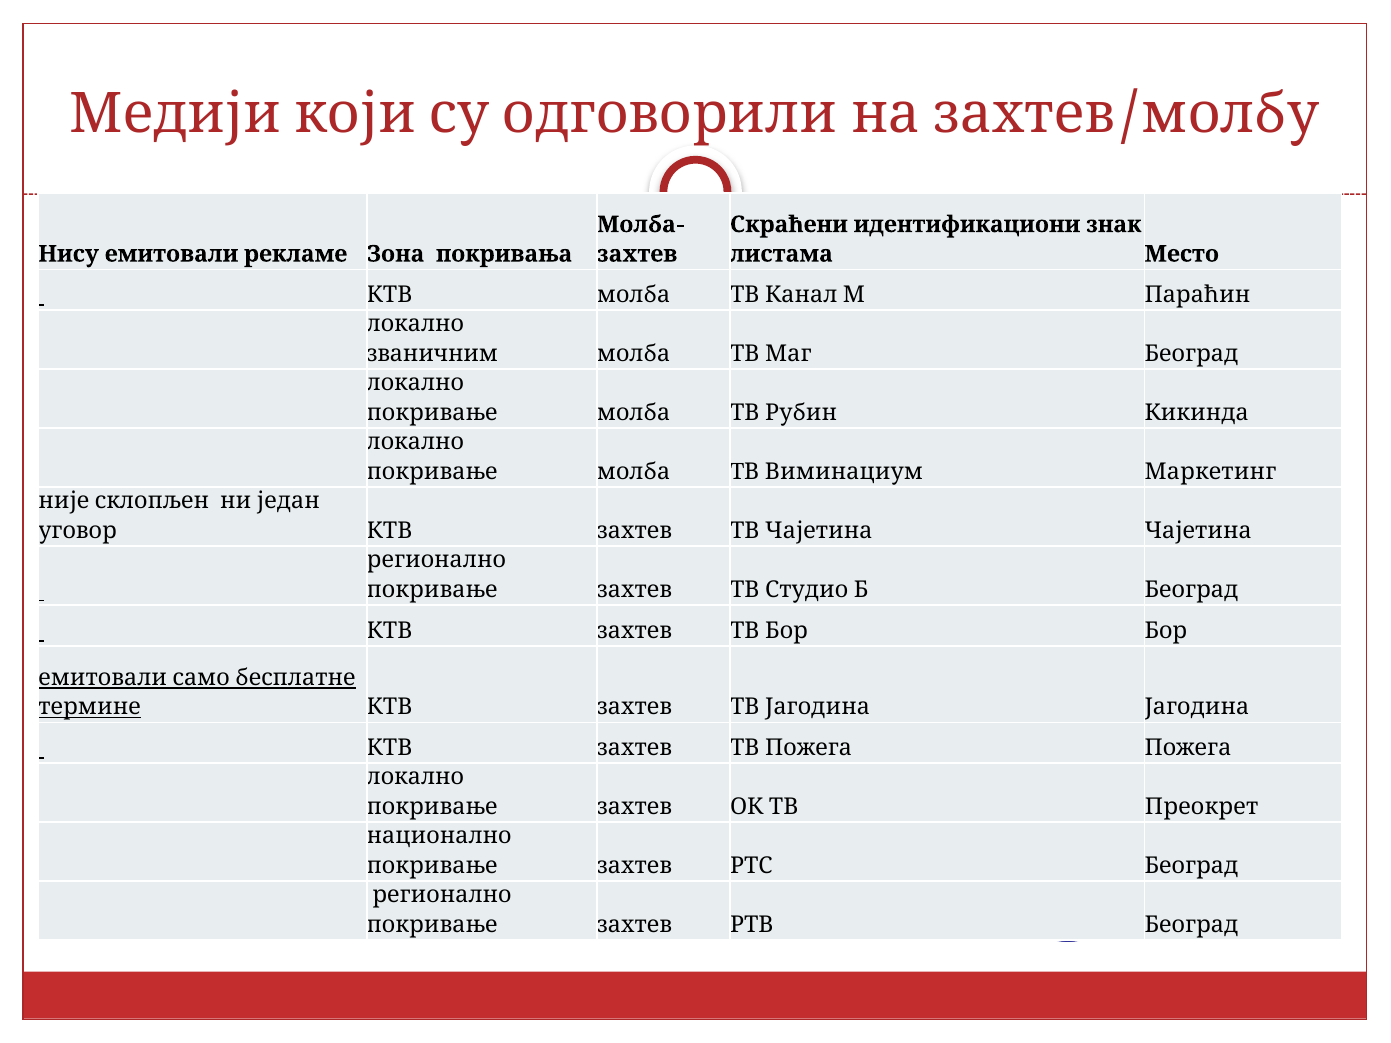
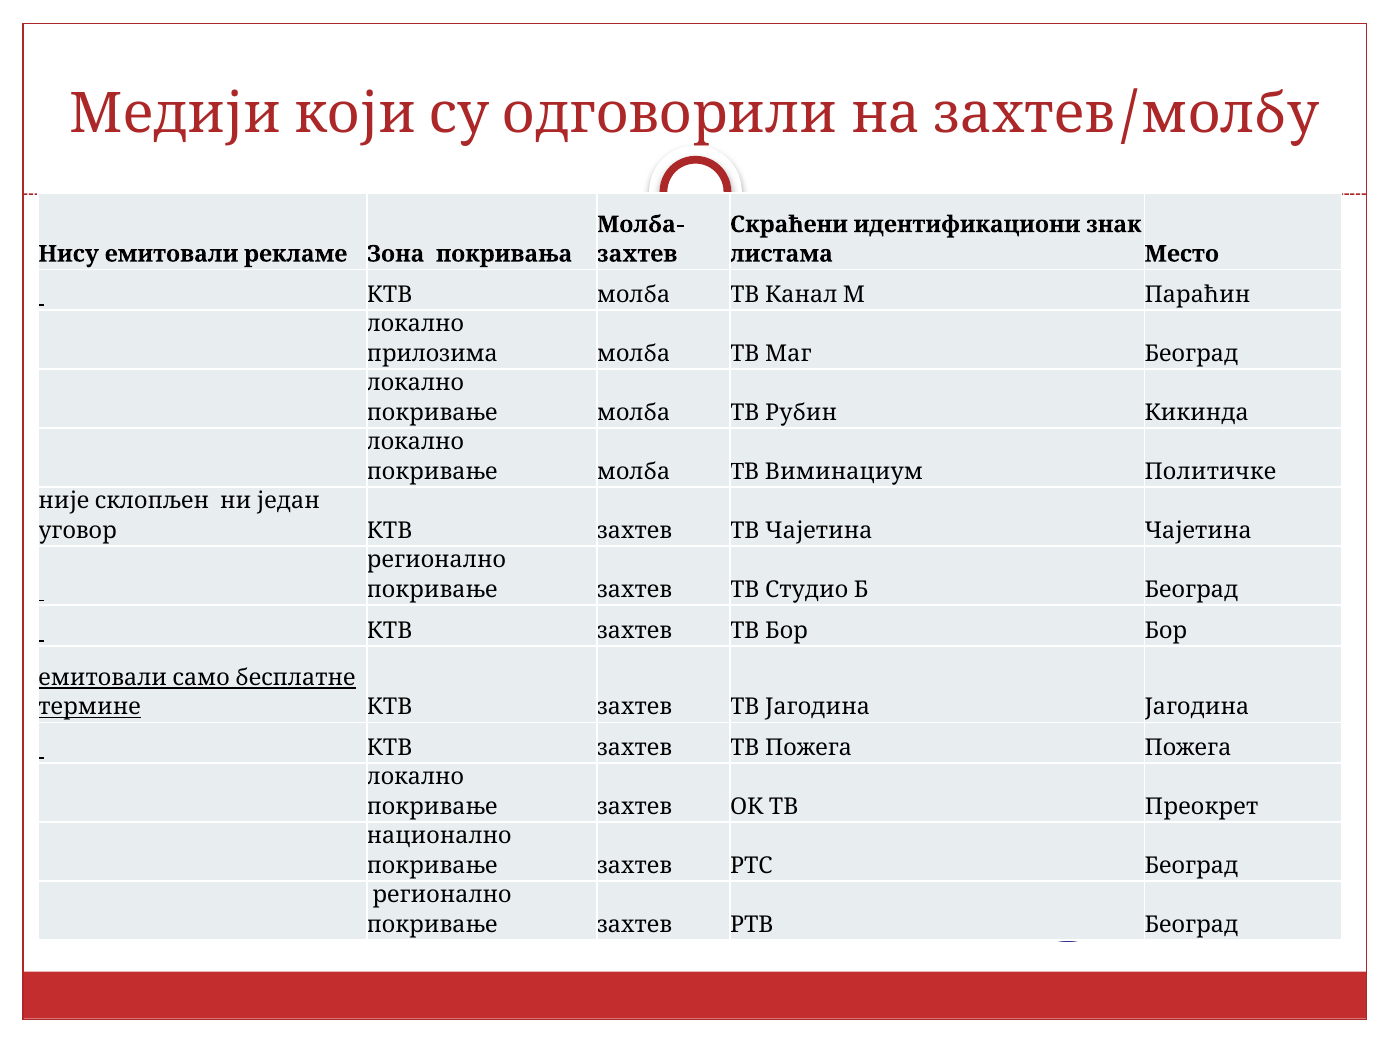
званичним: званичним -> прилозима
Маркетинг: Маркетинг -> Политичке
